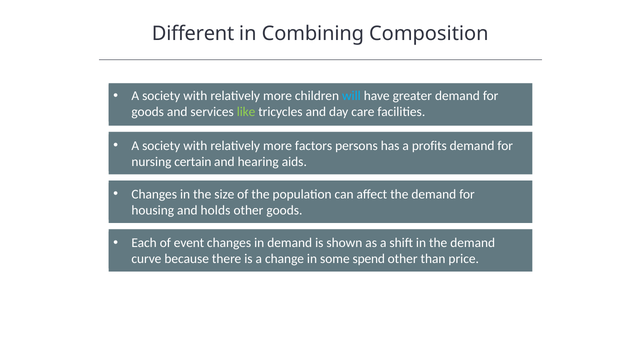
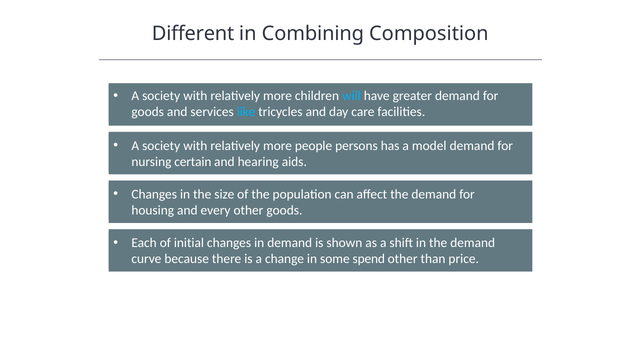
like colour: light green -> light blue
factors: factors -> people
profits: profits -> model
holds: holds -> every
event: event -> initial
